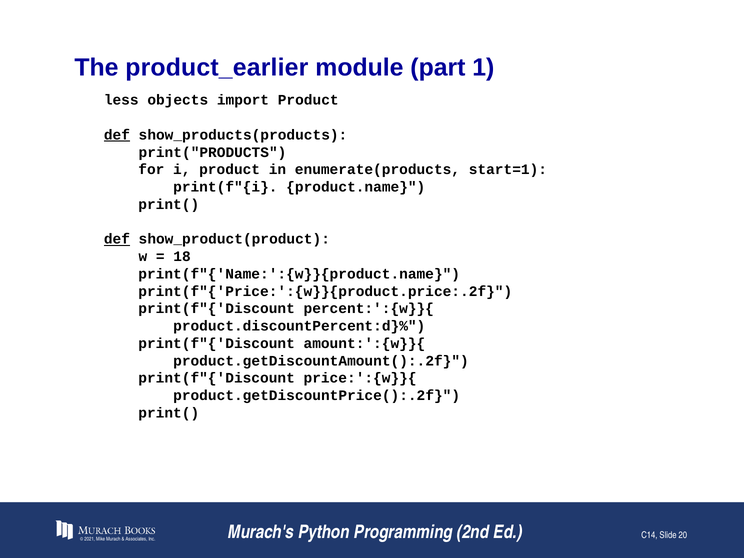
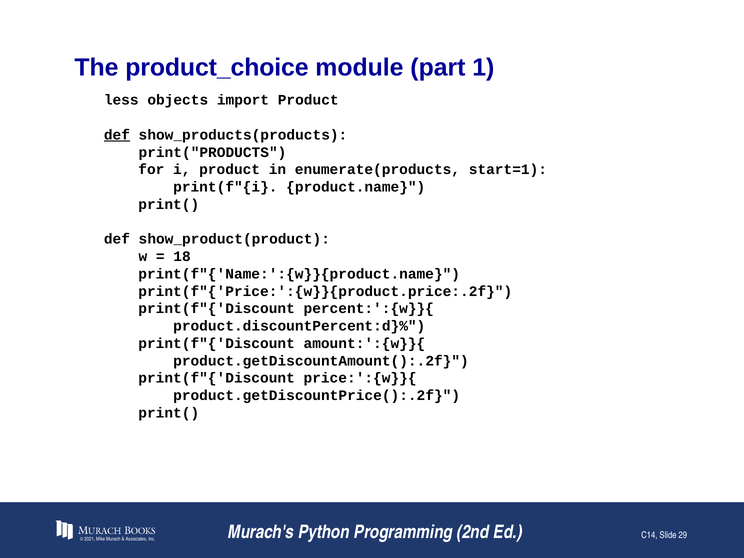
product_earlier: product_earlier -> product_choice
def at (117, 239) underline: present -> none
20: 20 -> 29
